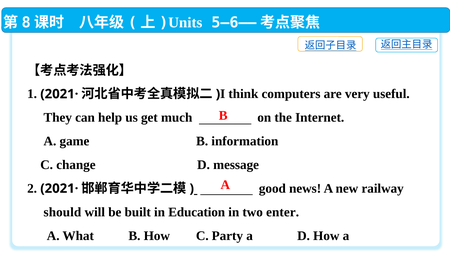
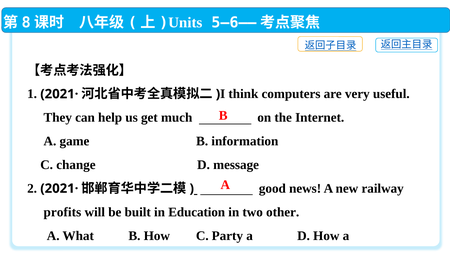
should: should -> profits
enter: enter -> other
